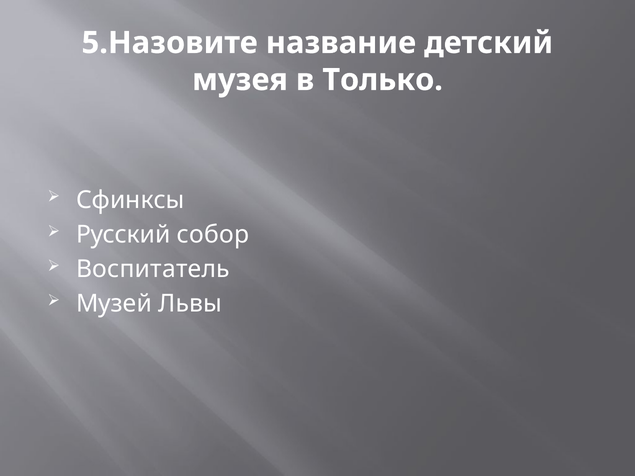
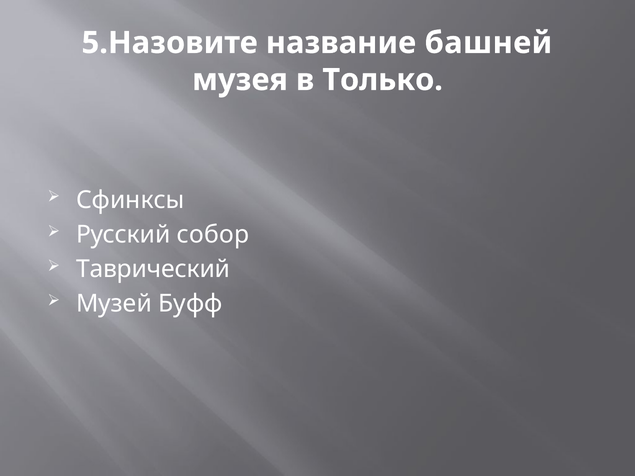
детский: детский -> башней
Воспитатель: Воспитатель -> Таврический
Львы: Львы -> Буфф
